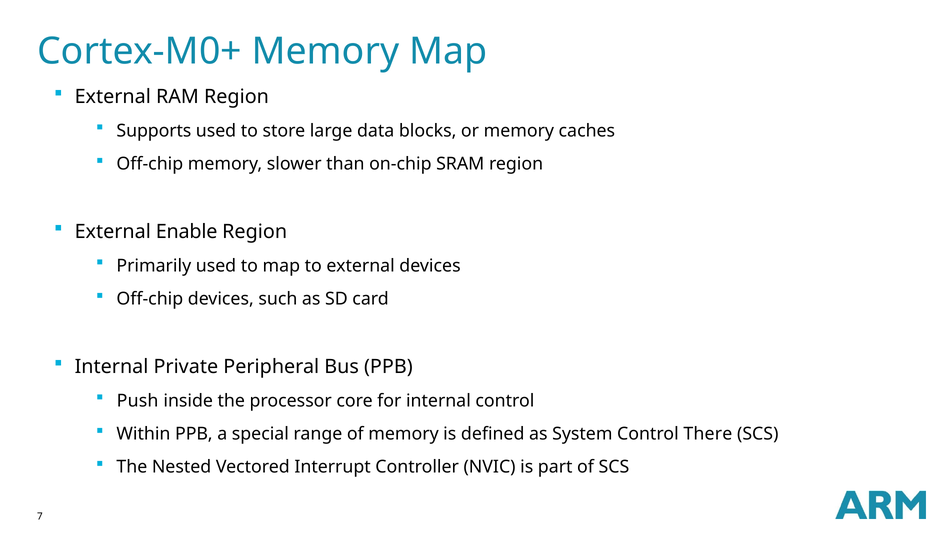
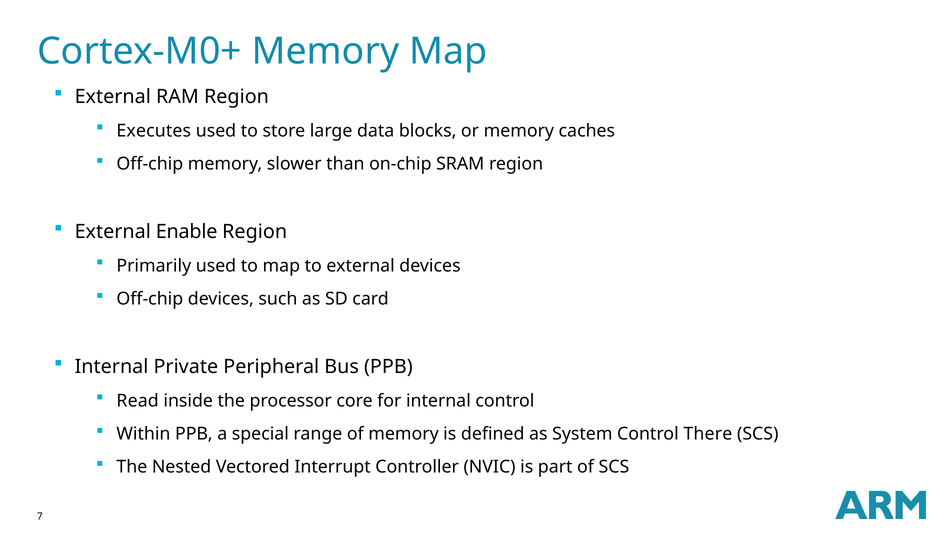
Supports: Supports -> Executes
Push: Push -> Read
